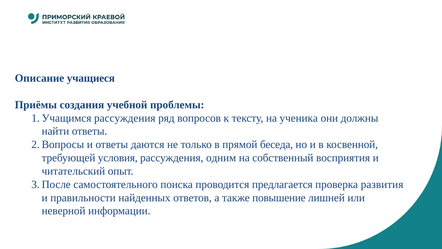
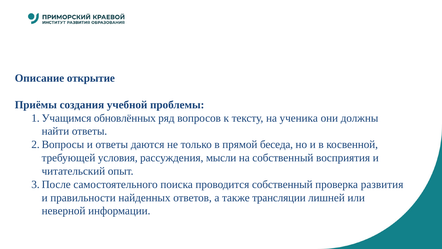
учащиеся: учащиеся -> открытие
рассуждения at (125, 118): рассуждения -> обновлённых
одним: одним -> мысли
проводится предлагается: предлагается -> собственный
повышение: повышение -> трансляции
